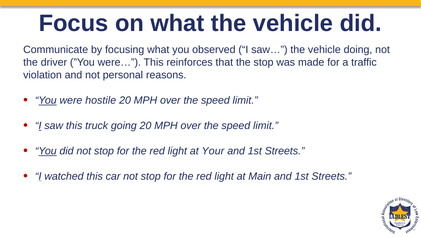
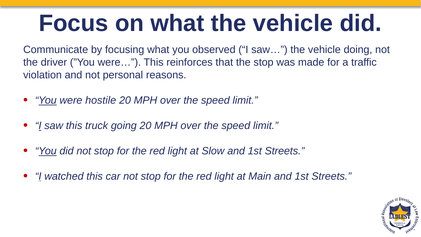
Your: Your -> Slow
